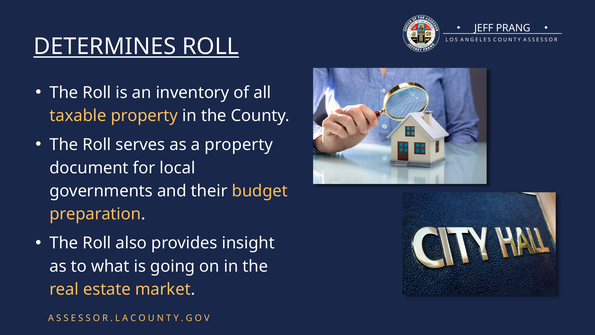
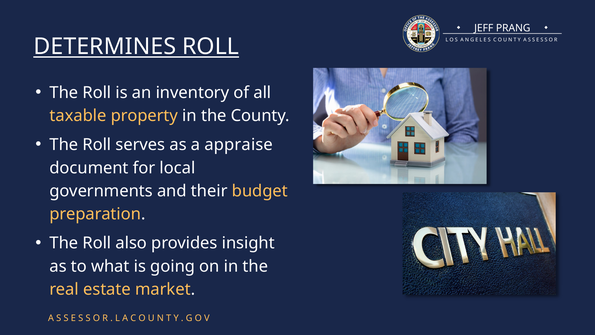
a property: property -> appraise
